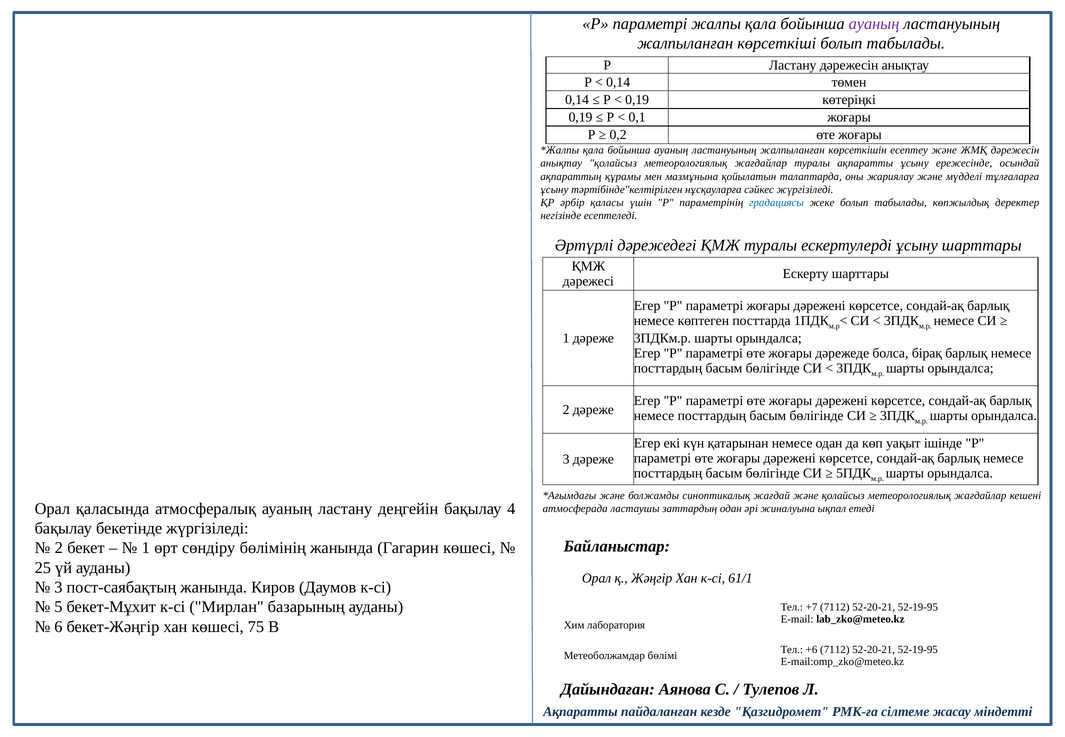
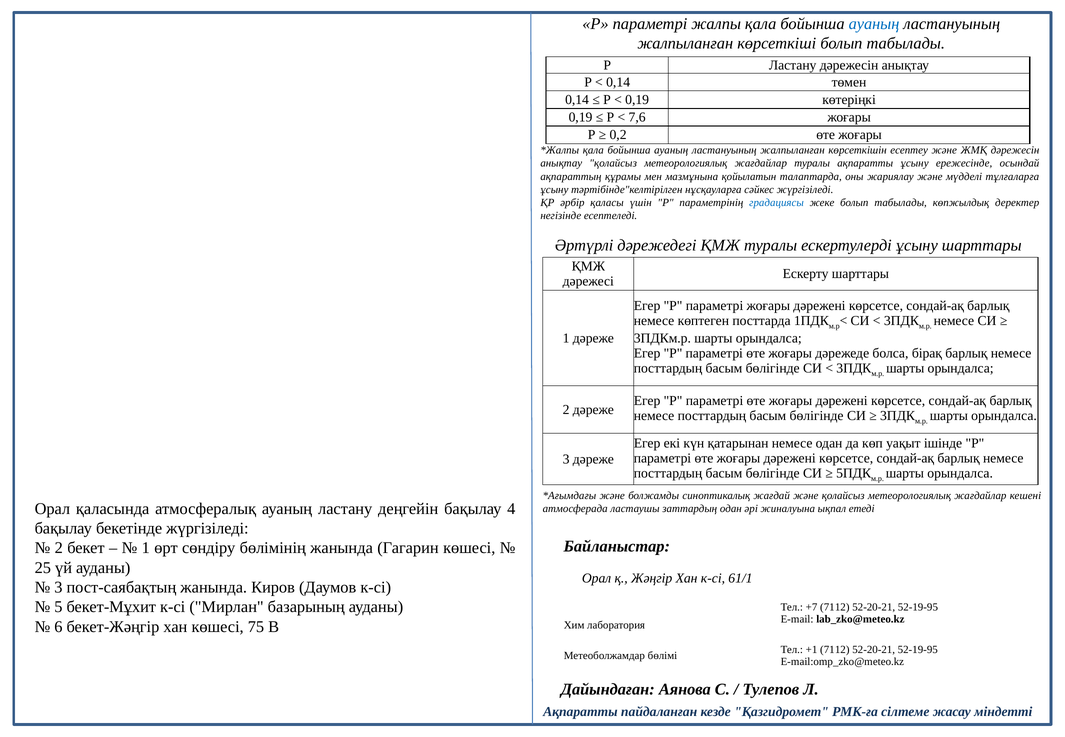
ауаның at (874, 24) colour: purple -> blue
0,1: 0,1 -> 7,6
+6: +6 -> +1
